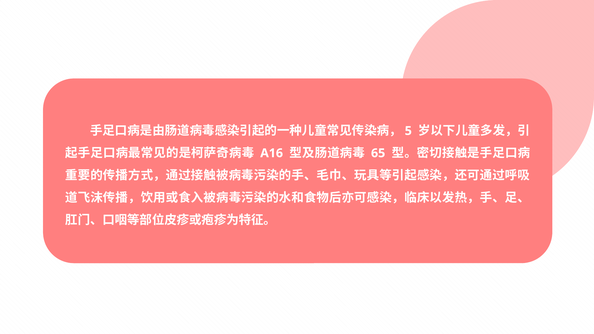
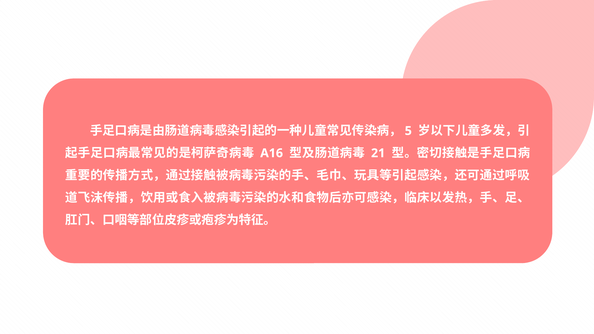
65: 65 -> 21
